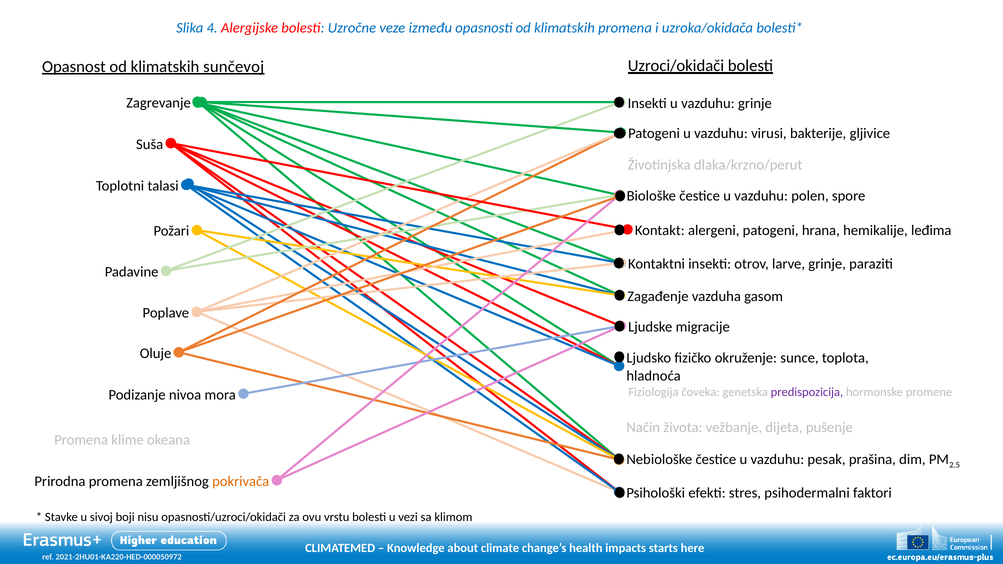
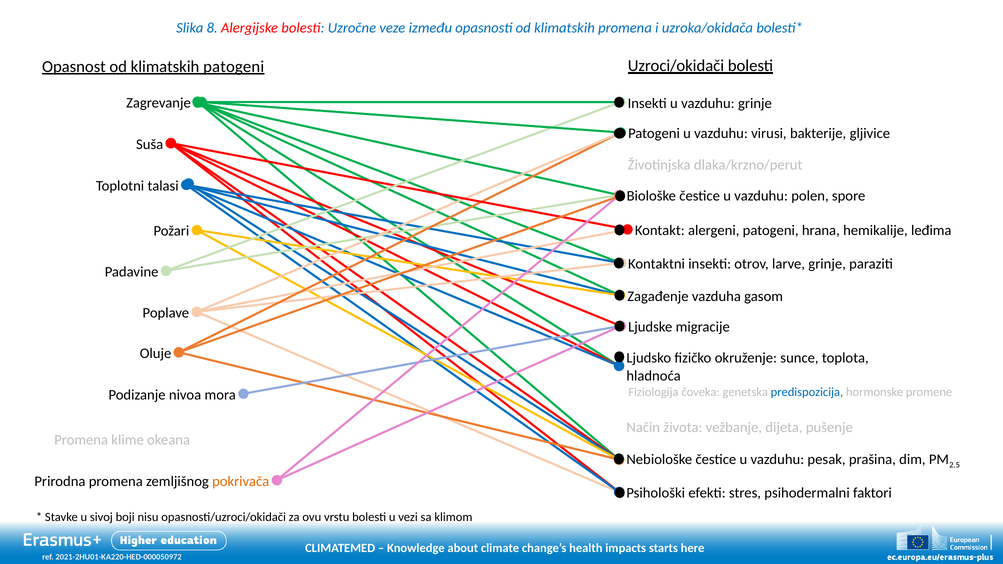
4: 4 -> 8
klimatskih sunčevoj: sunčevoj -> patogeni
predispozicija colour: purple -> blue
